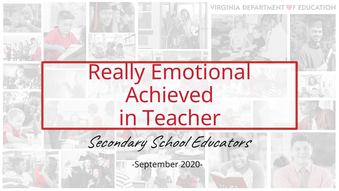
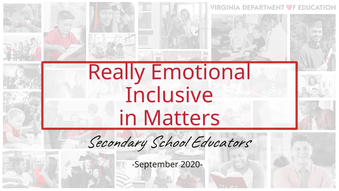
Achieved: Achieved -> Inclusive
Teacher: Teacher -> Matters
